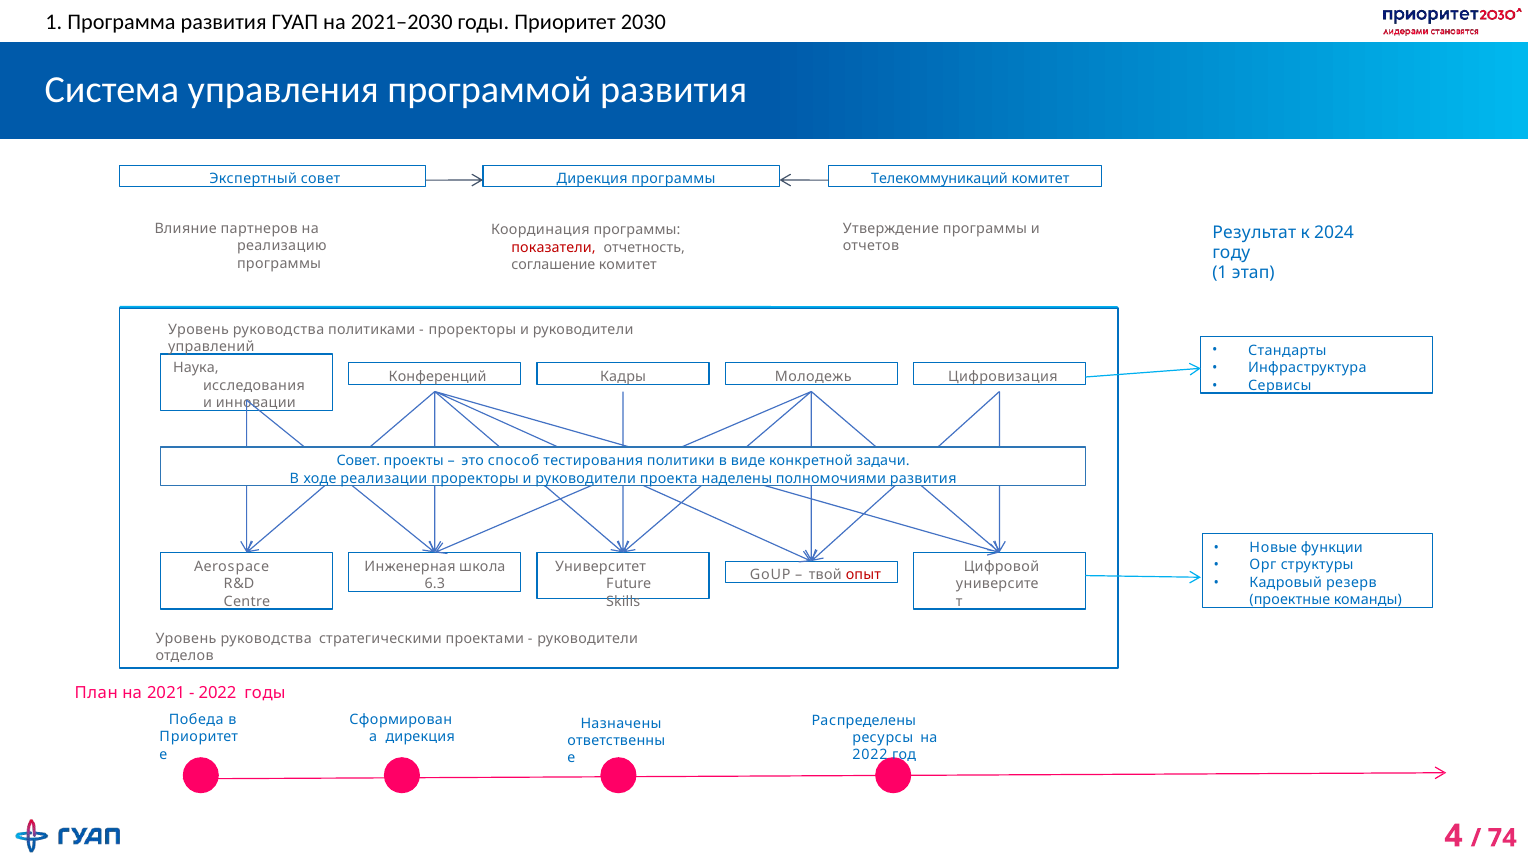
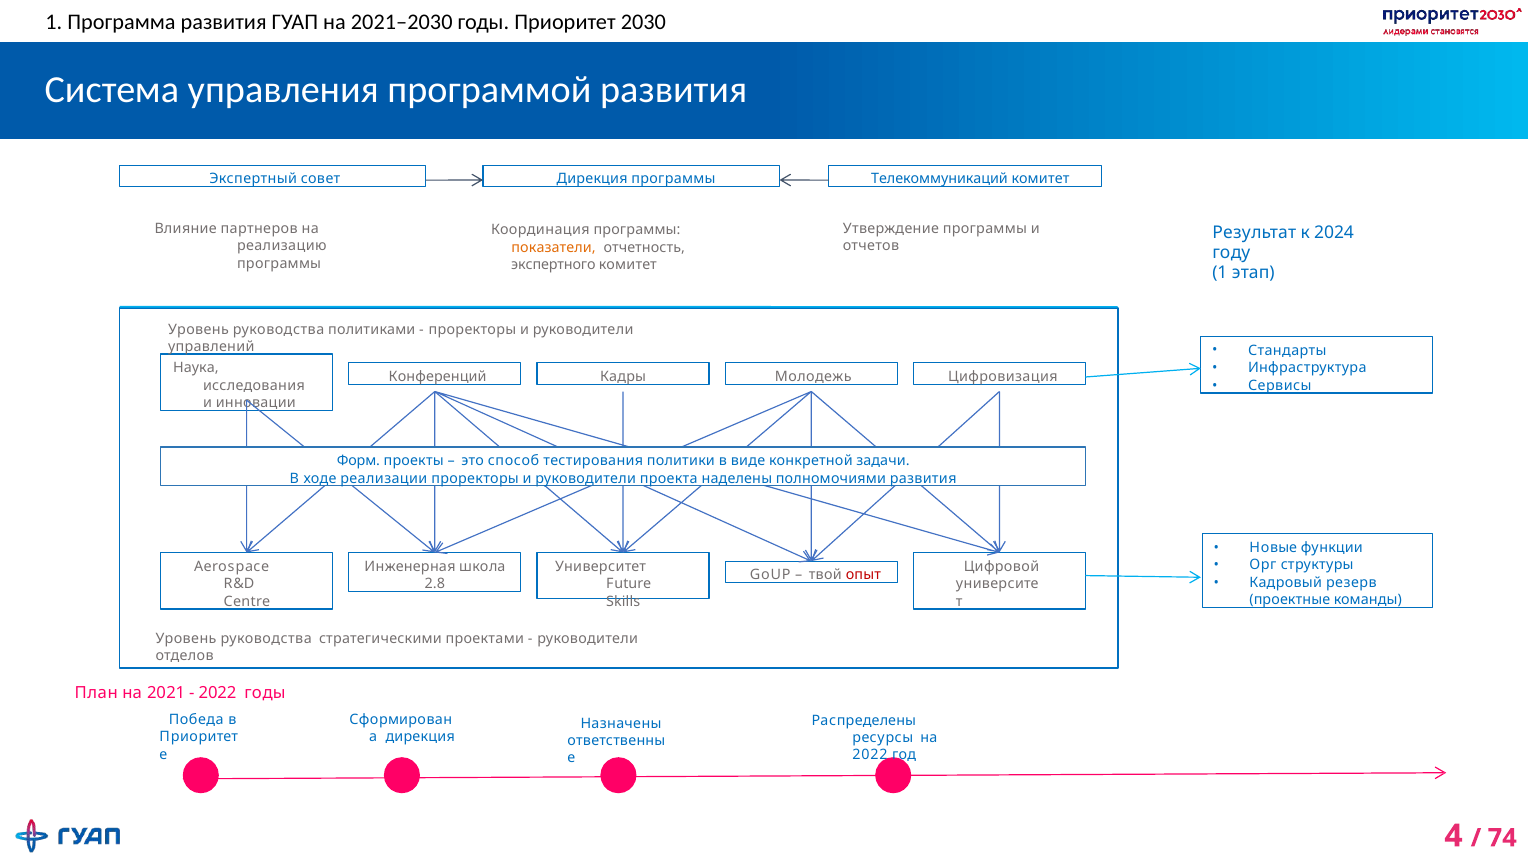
показатели colour: red -> orange
соглашение: соглашение -> экспертного
Совет at (358, 461): Совет -> Форм
6.3: 6.3 -> 2.8
